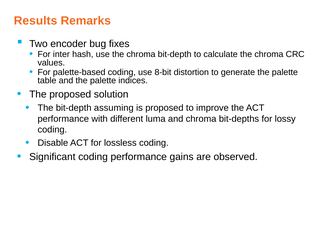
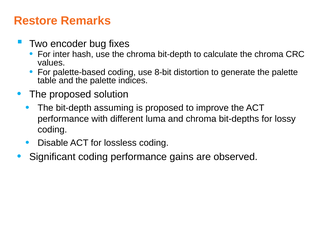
Results: Results -> Restore
